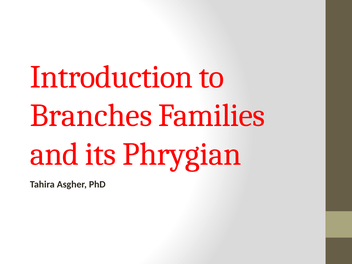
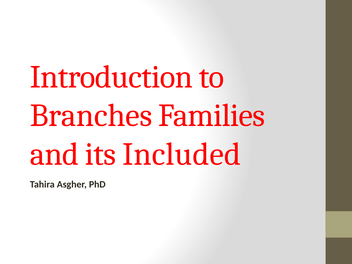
Phrygian: Phrygian -> Included
